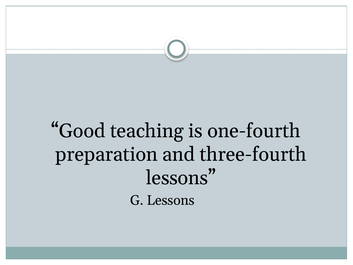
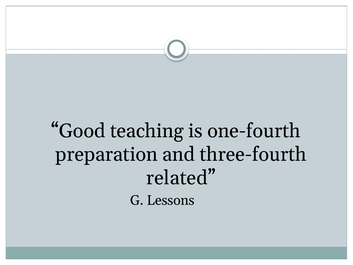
lessons at (181, 178): lessons -> related
